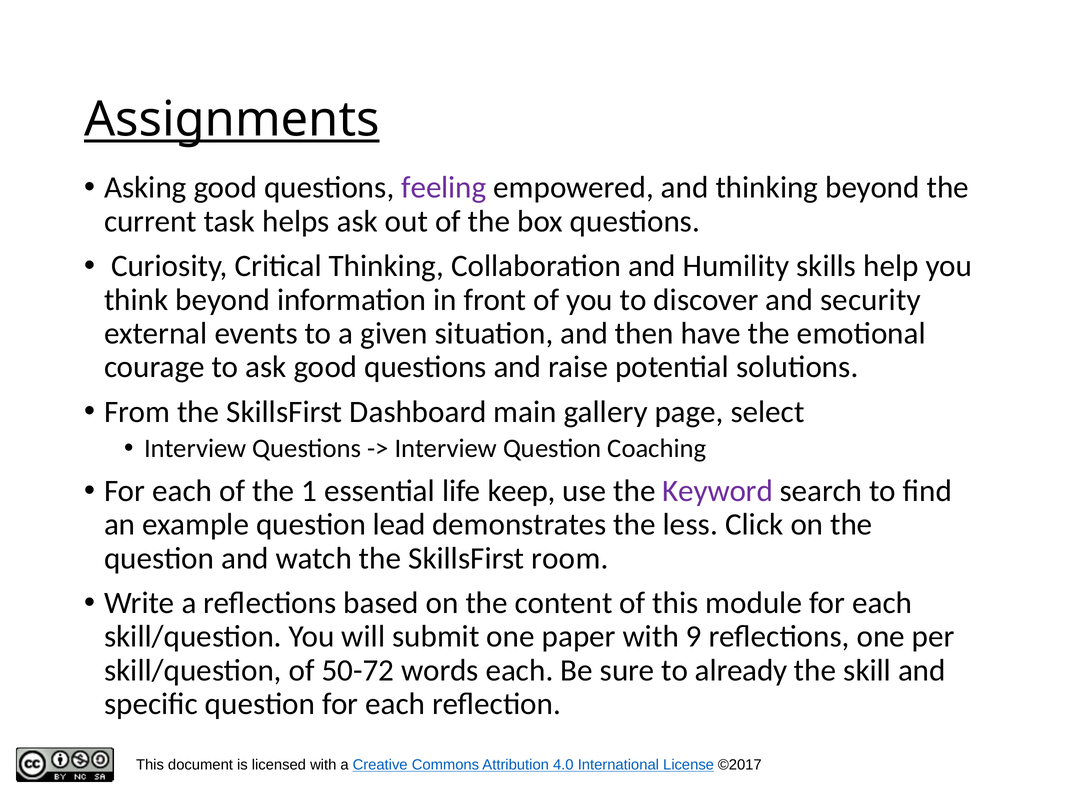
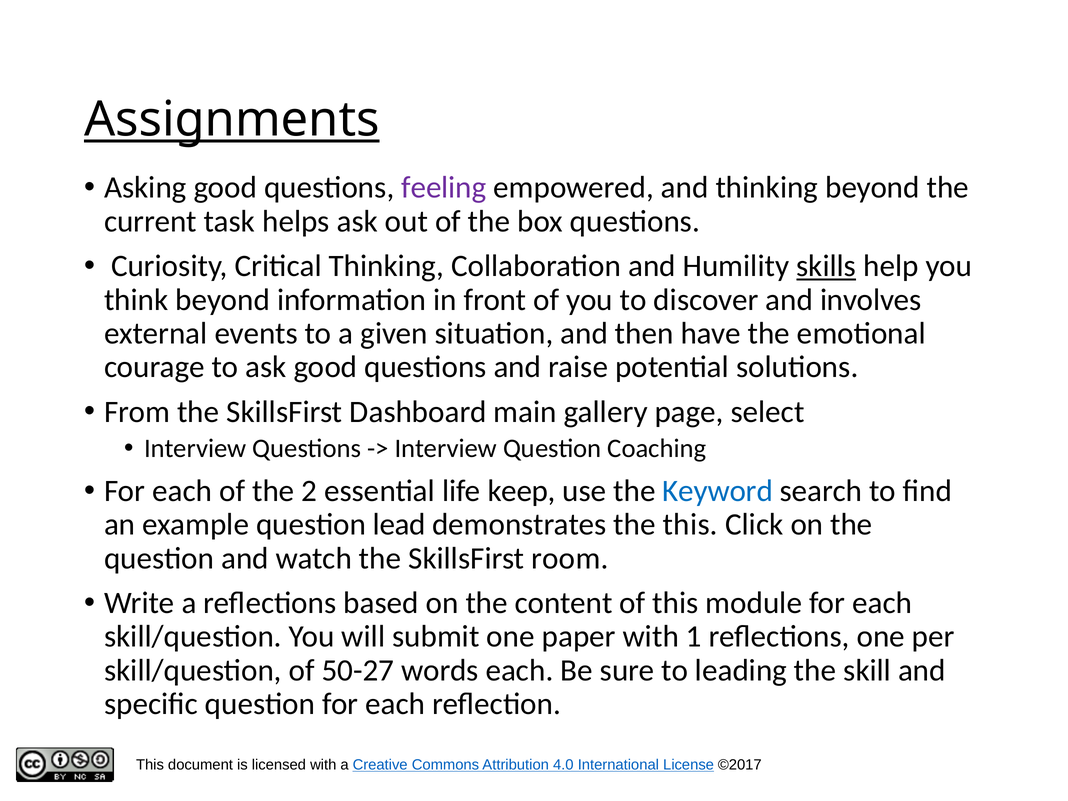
skills underline: none -> present
security: security -> involves
1: 1 -> 2
Keyword colour: purple -> blue
the less: less -> this
9: 9 -> 1
50-72: 50-72 -> 50-27
already: already -> leading
